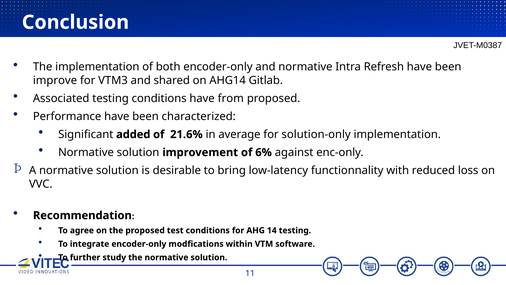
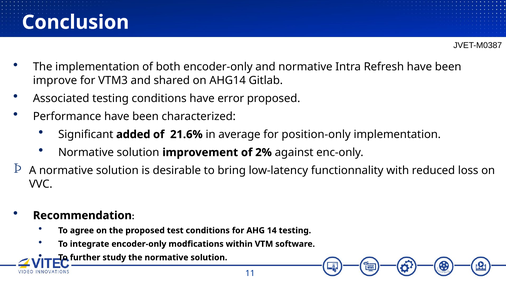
from: from -> error
solution-only: solution-only -> position-only
6%: 6% -> 2%
